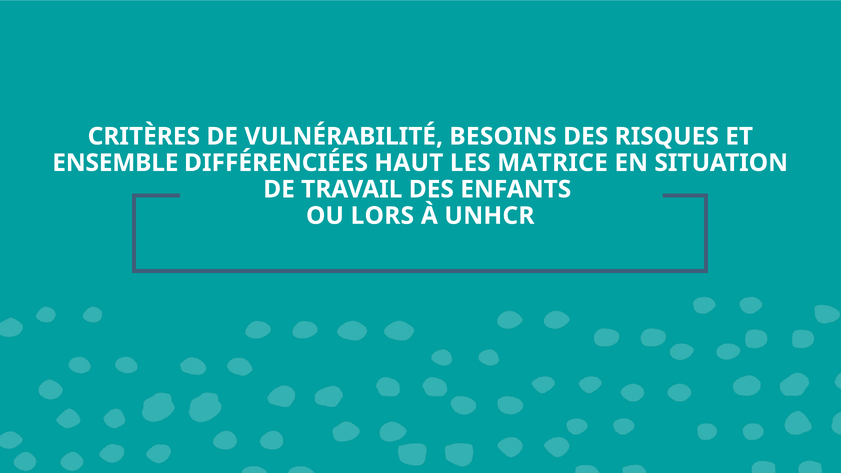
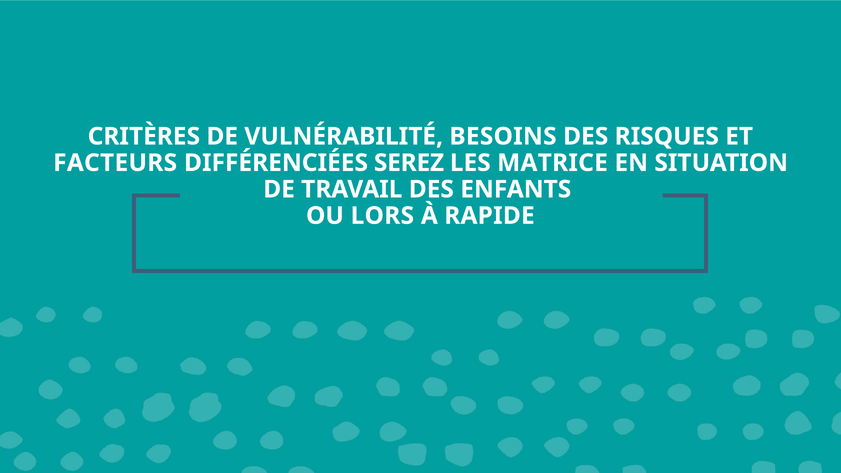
ENSEMBLE: ENSEMBLE -> FACTEURS
HAUT: HAUT -> SEREZ
UNHCR: UNHCR -> RAPIDE
